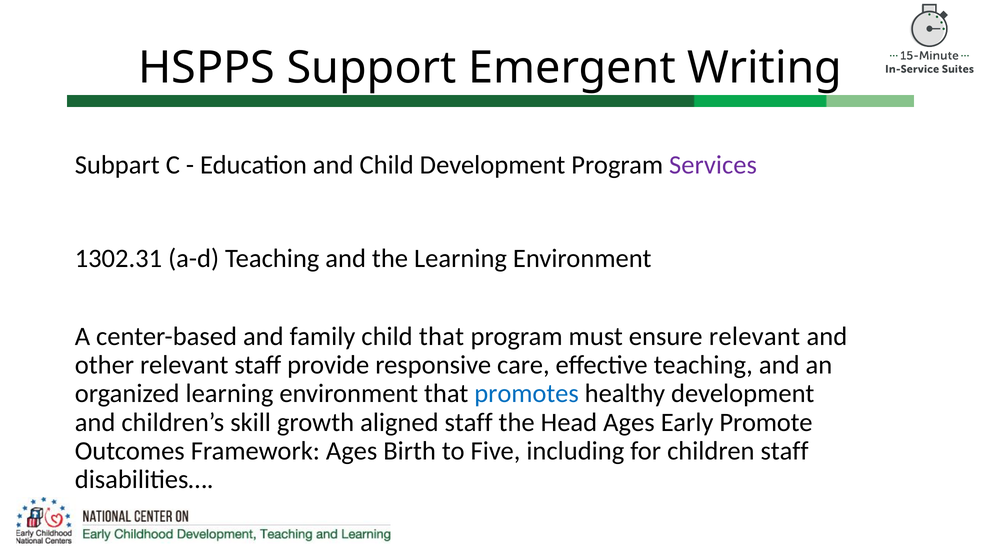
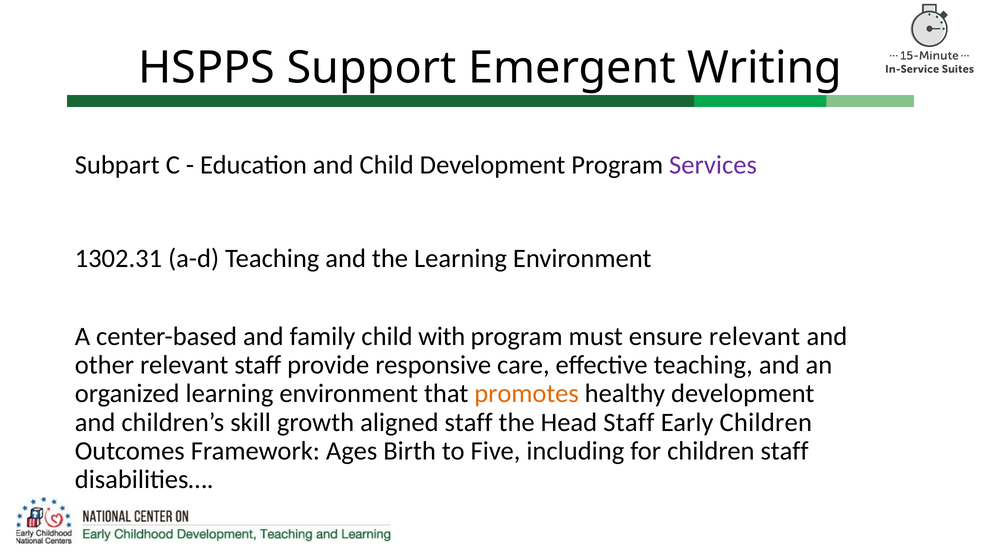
child that: that -> with
promotes colour: blue -> orange
Head Ages: Ages -> Staff
Early Promote: Promote -> Children
